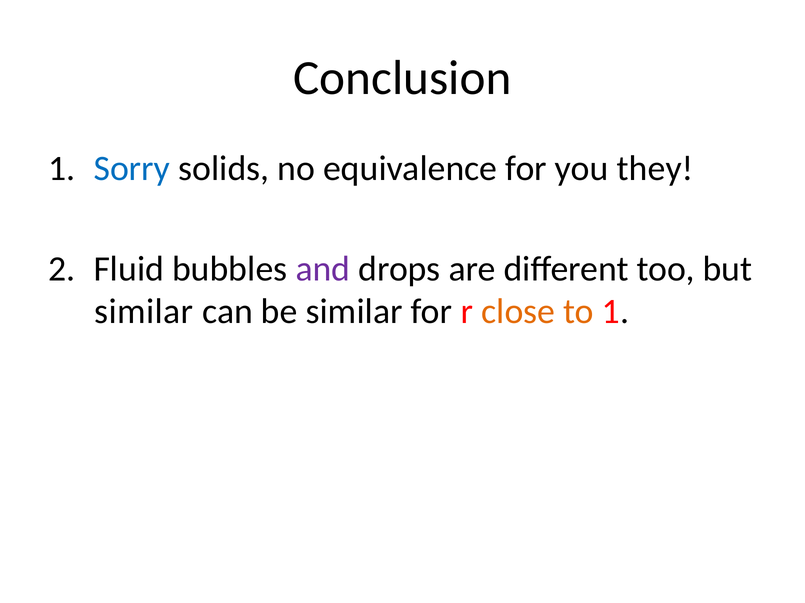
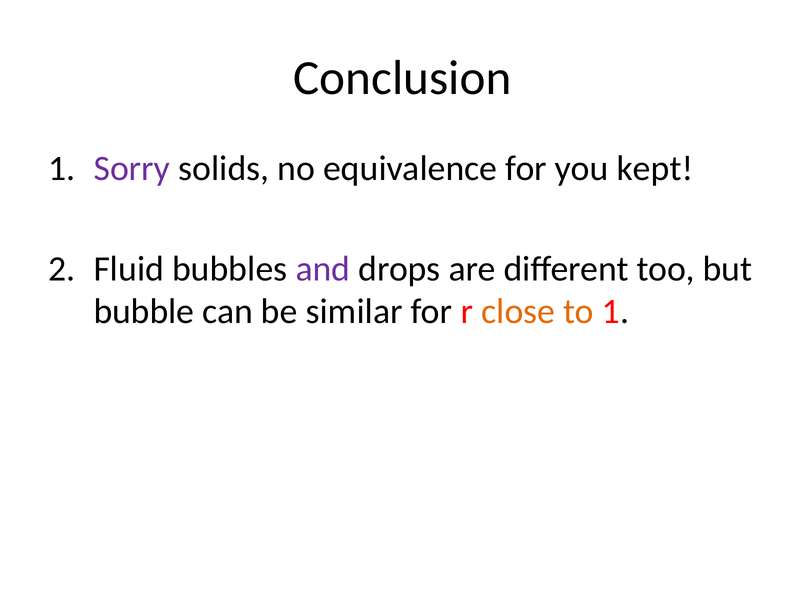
Sorry colour: blue -> purple
they: they -> kept
similar at (144, 312): similar -> bubble
